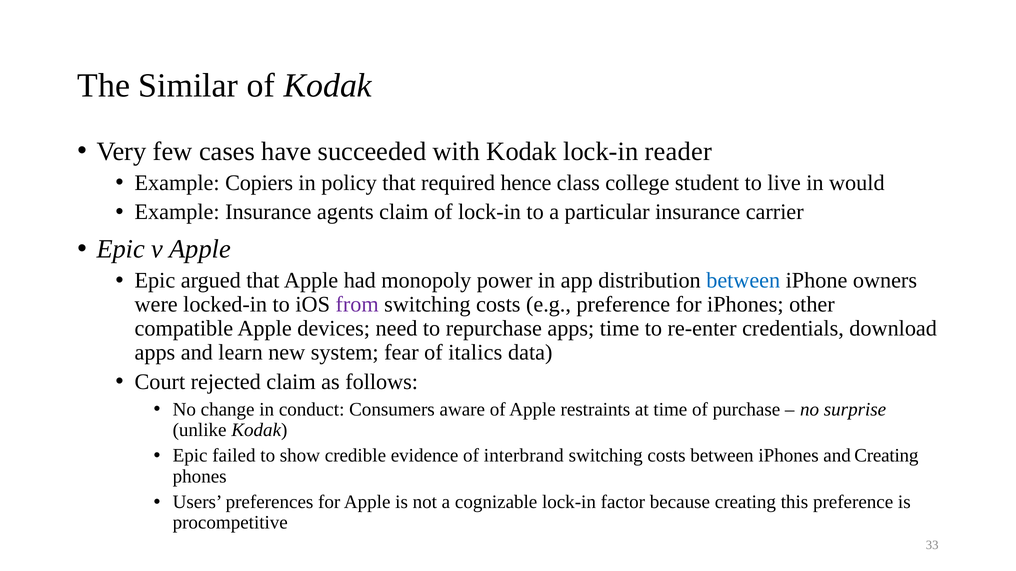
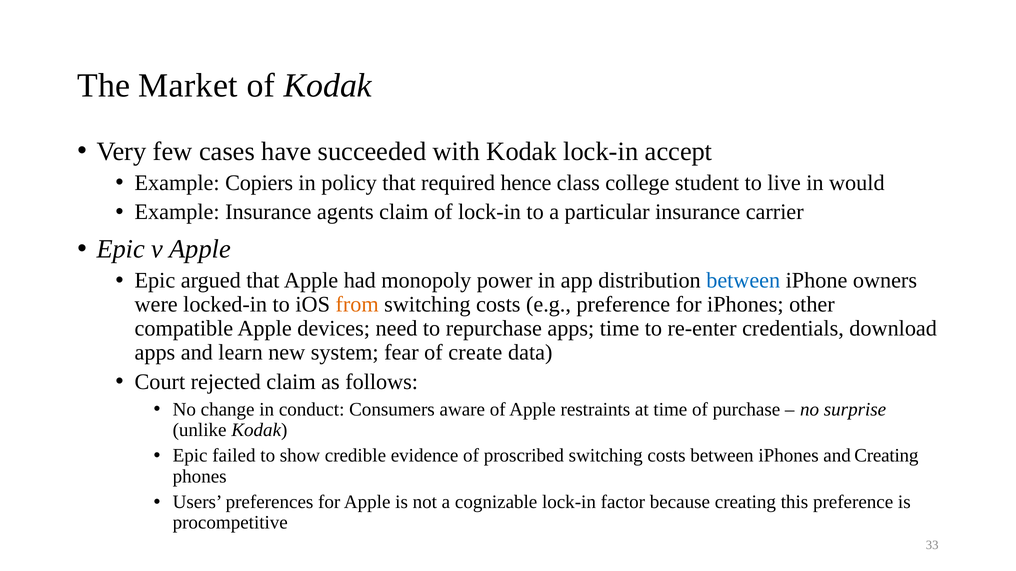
Similar: Similar -> Market
reader: reader -> accept
from colour: purple -> orange
italics: italics -> create
interbrand: interbrand -> proscribed
